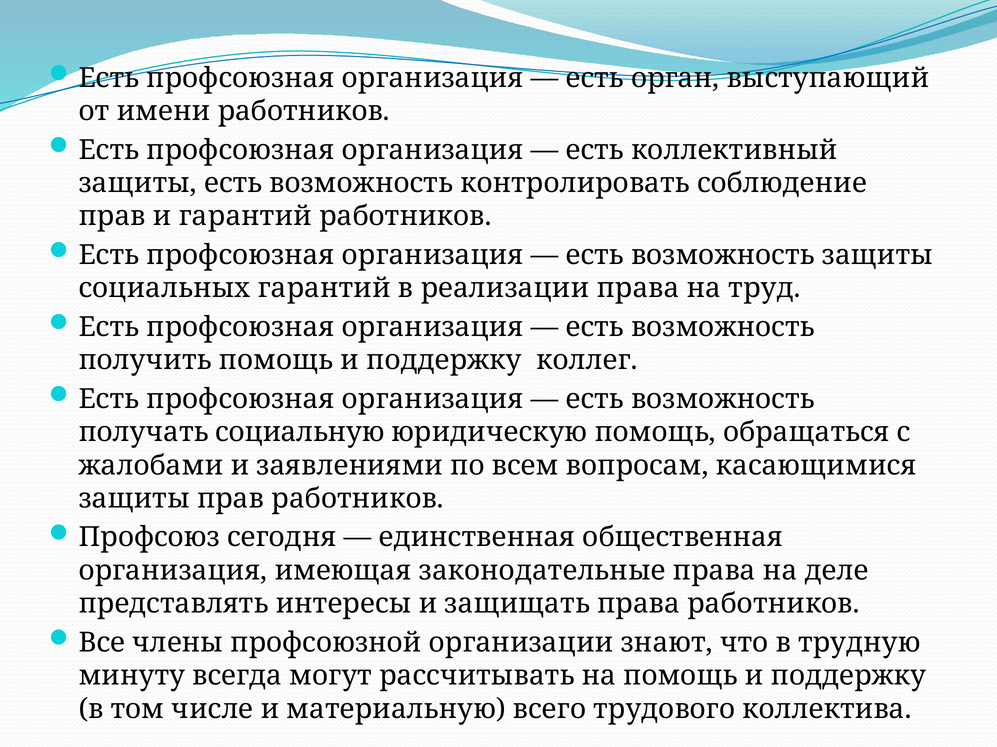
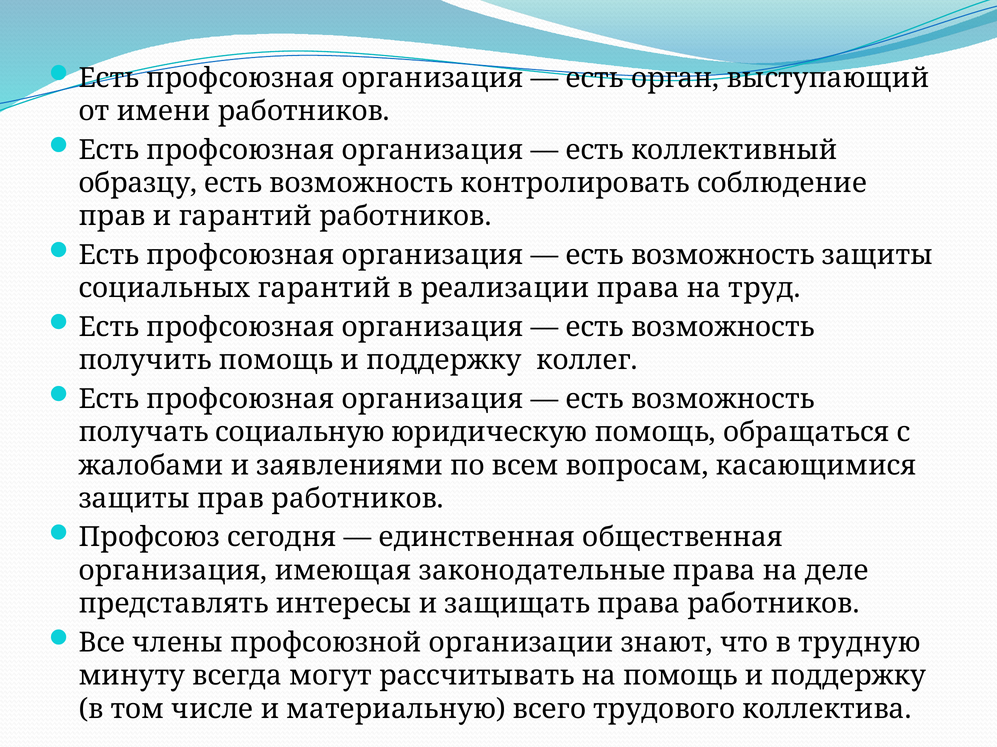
защиты at (138, 183): защиты -> образцу
